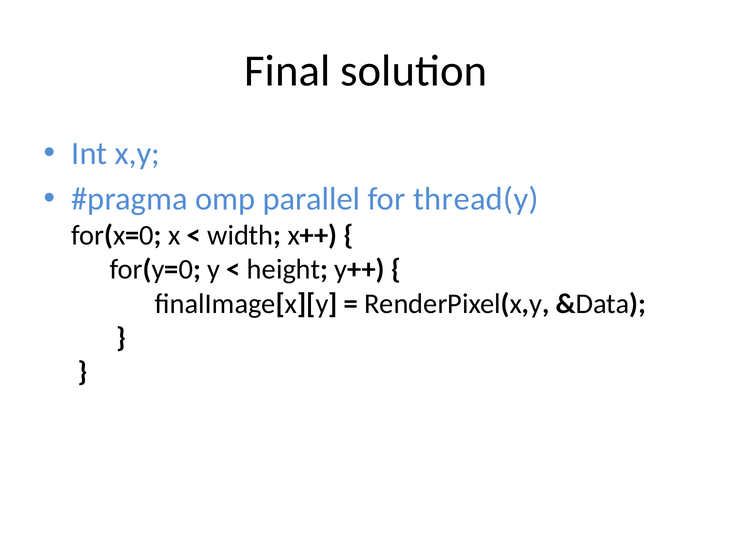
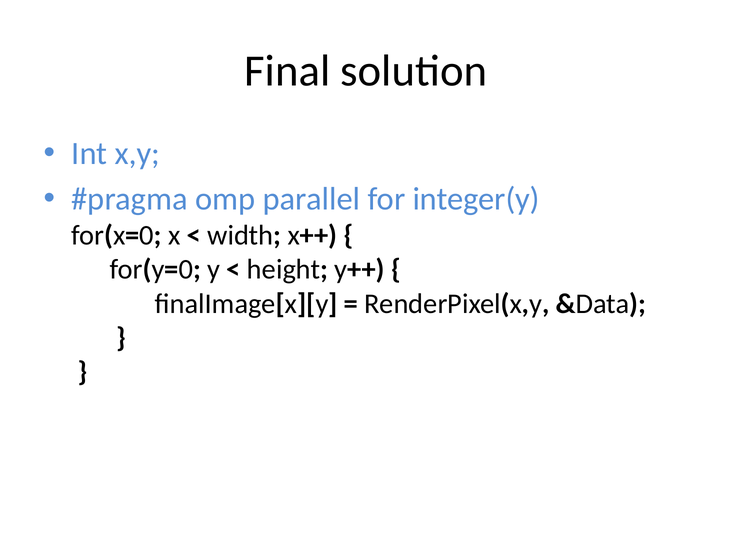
thread(y: thread(y -> integer(y
